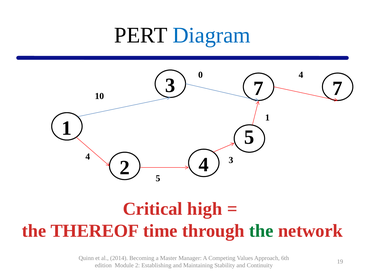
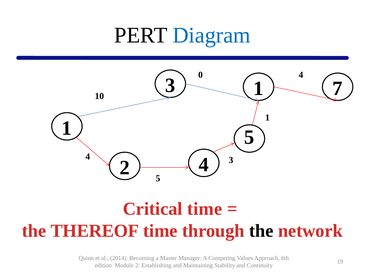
3 7: 7 -> 1
Critical high: high -> time
the at (261, 231) colour: green -> black
